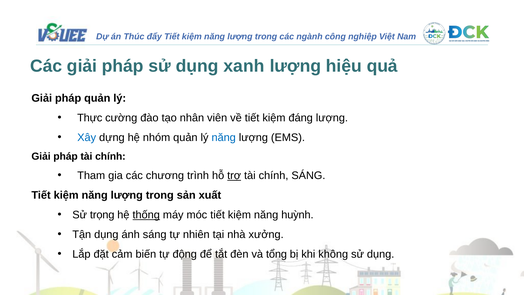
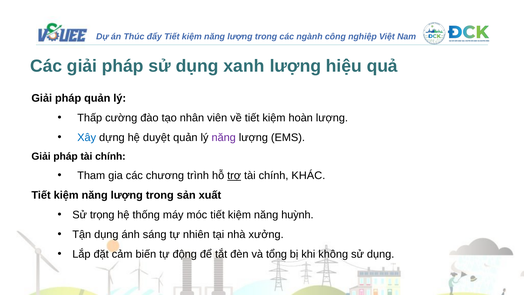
Thực: Thực -> Thấp
đáng: đáng -> hoàn
nhóm: nhóm -> duyệt
năng at (224, 138) colour: blue -> purple
chính SÁNG: SÁNG -> KHÁC
thống underline: present -> none
